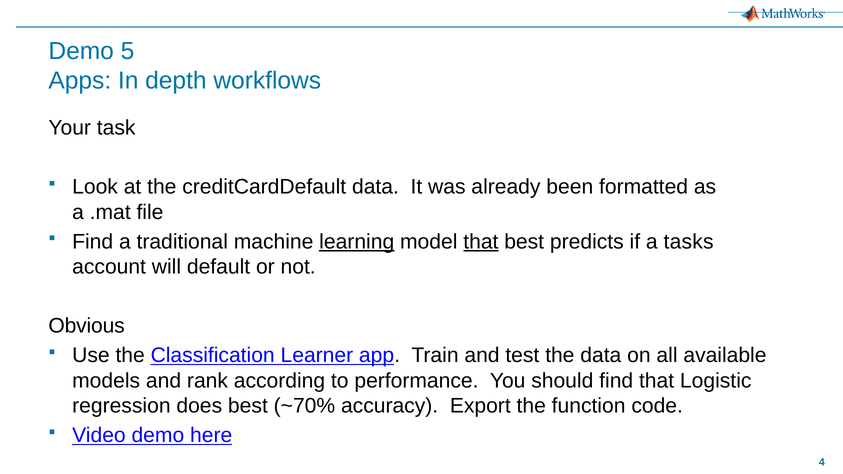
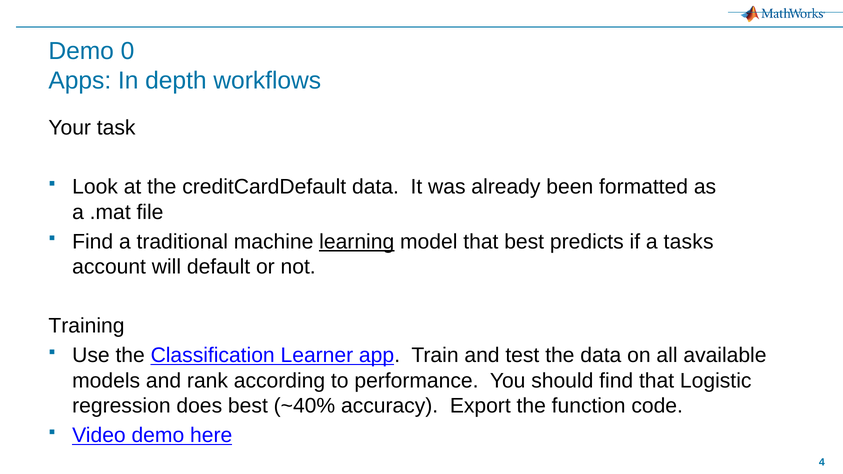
5: 5 -> 0
that at (481, 242) underline: present -> none
Obvious: Obvious -> Training
~70%: ~70% -> ~40%
